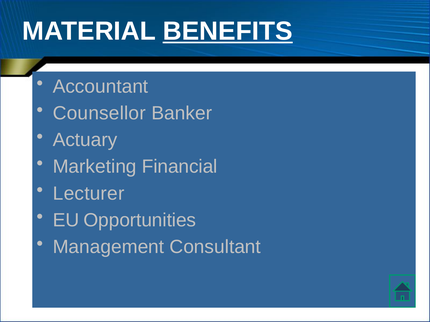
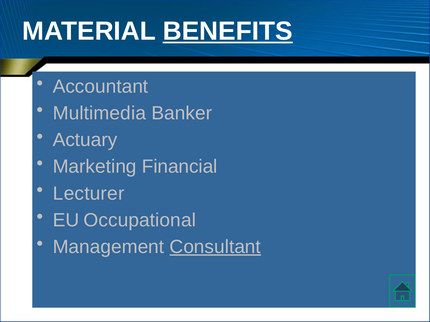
Counsellor: Counsellor -> Multimedia
Opportunities: Opportunities -> Occupational
Consultant underline: none -> present
